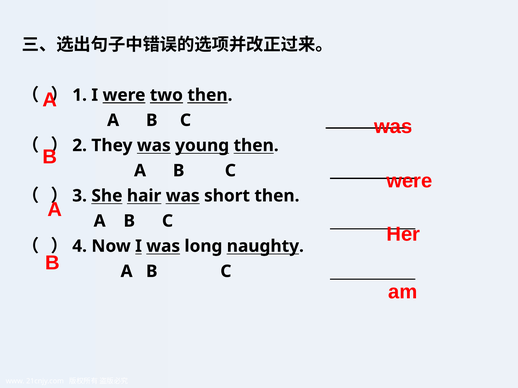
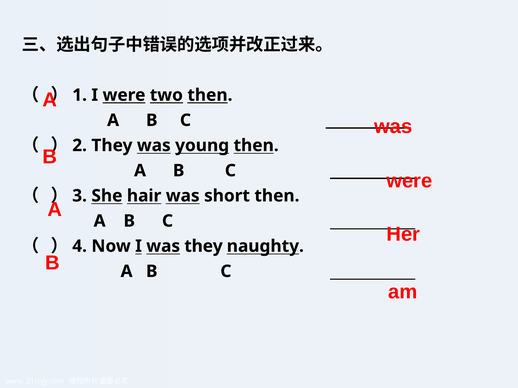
was long: long -> they
